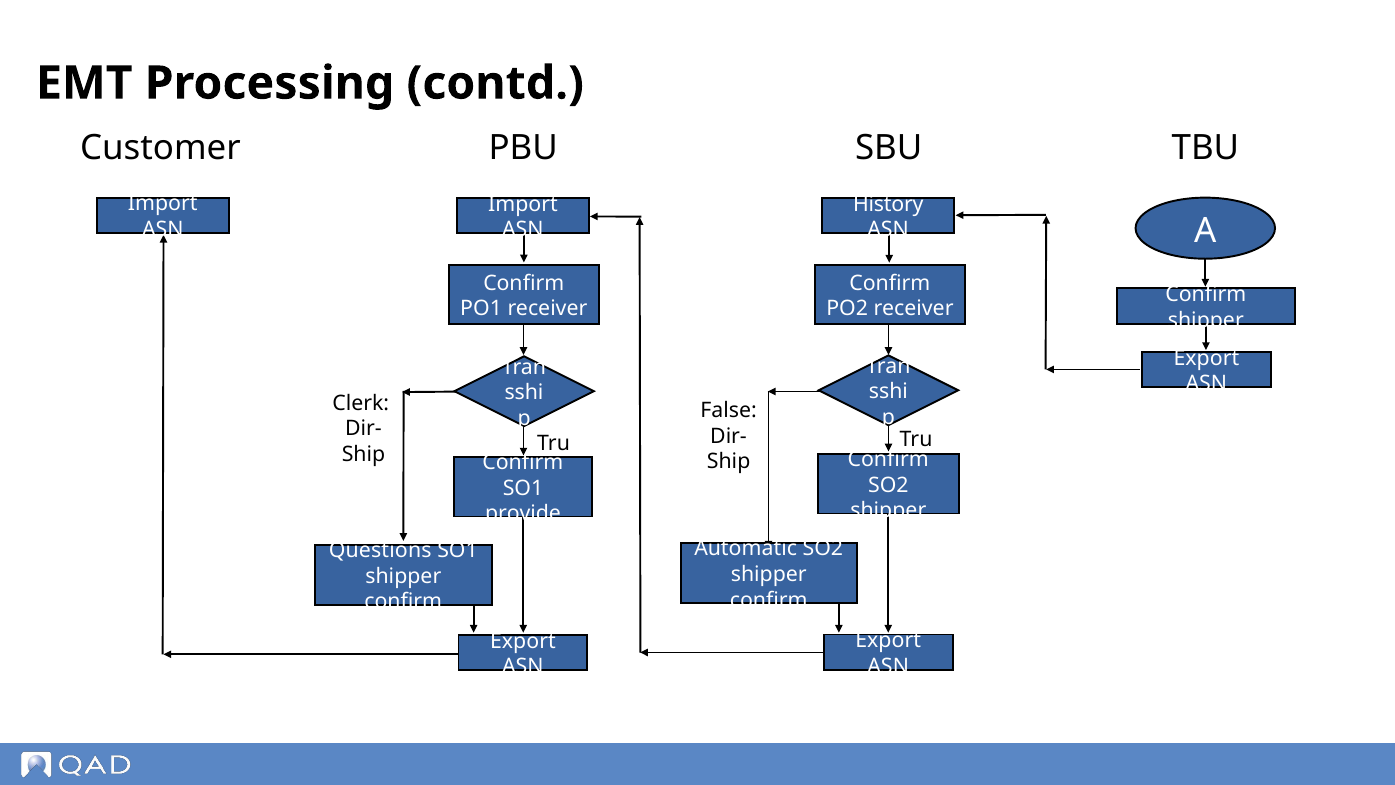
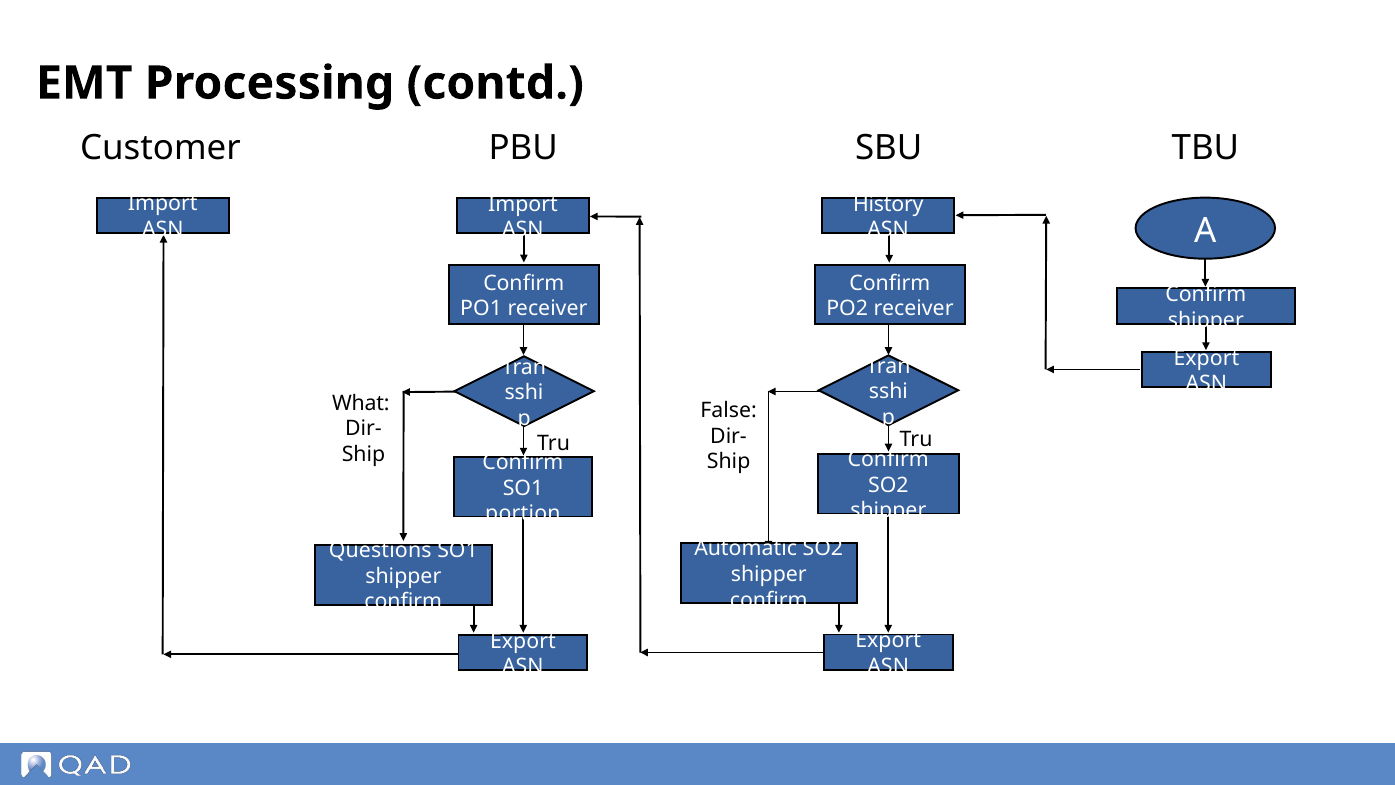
Clerk: Clerk -> What
provide: provide -> portion
